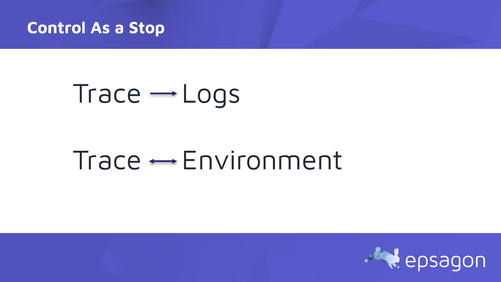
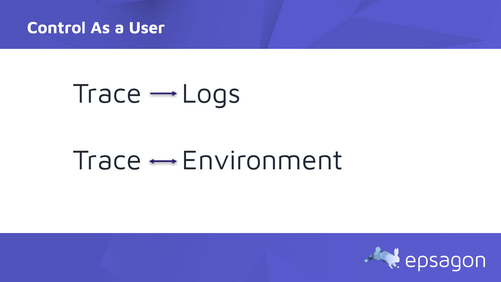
Stop: Stop -> User
